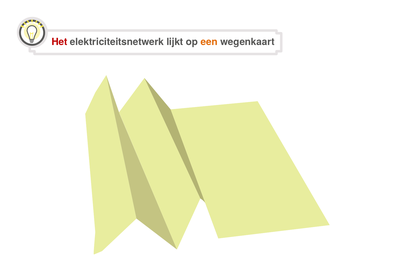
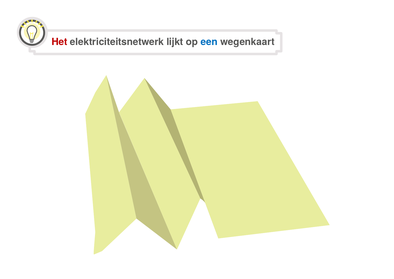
een colour: orange -> blue
